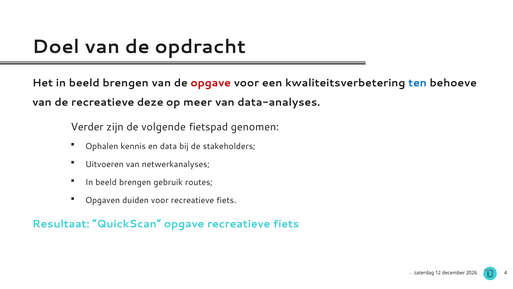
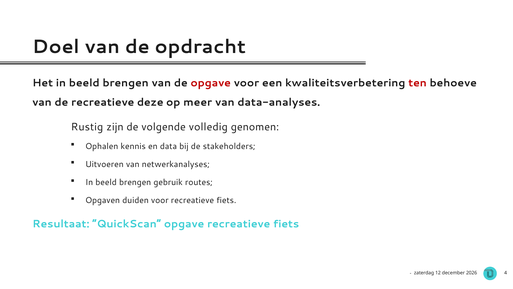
ten colour: blue -> red
Verder: Verder -> Rustig
fietspad: fietspad -> volledig
